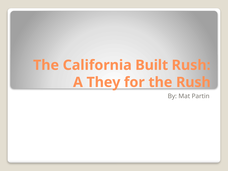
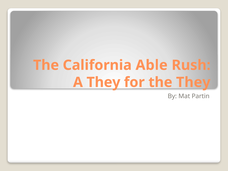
Built: Built -> Able
the Rush: Rush -> They
